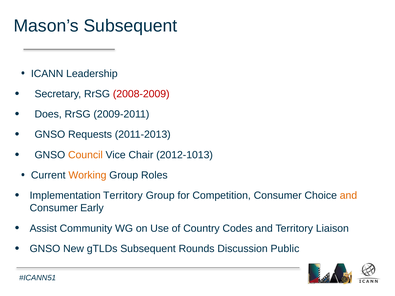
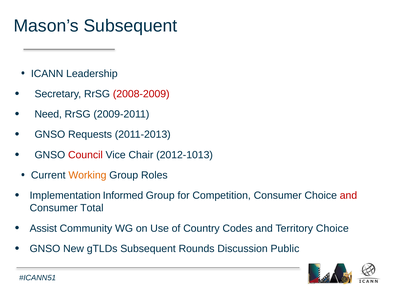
Does: Does -> Need
Council colour: orange -> red
Implementation Territory: Territory -> Informed
and at (348, 196) colour: orange -> red
Early: Early -> Total
Territory Liaison: Liaison -> Choice
